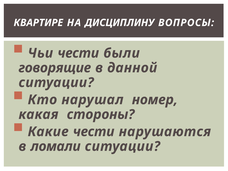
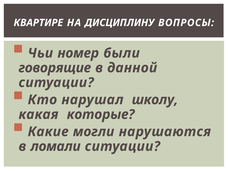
Чьи чести: чести -> номер
номер: номер -> школу
стороны: стороны -> которые
Какие чести: чести -> могли
